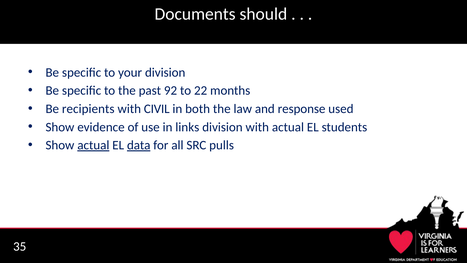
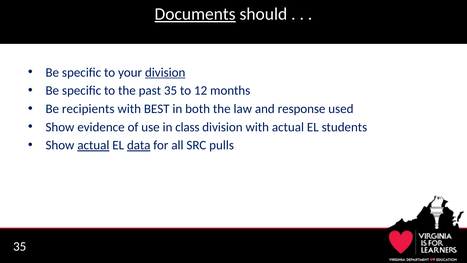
Documents underline: none -> present
division at (165, 72) underline: none -> present
past 92: 92 -> 35
22: 22 -> 12
CIVIL: CIVIL -> BEST
links: links -> class
